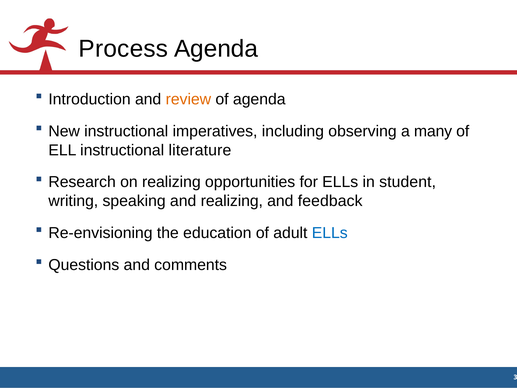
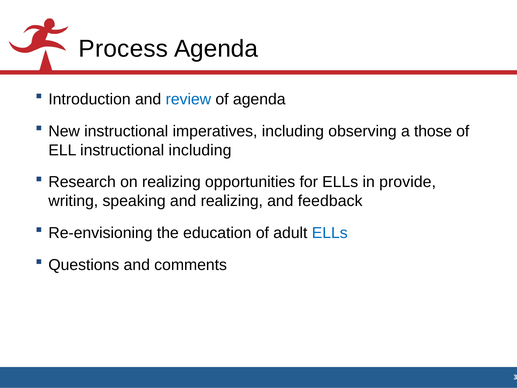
review colour: orange -> blue
many: many -> those
instructional literature: literature -> including
student: student -> provide
